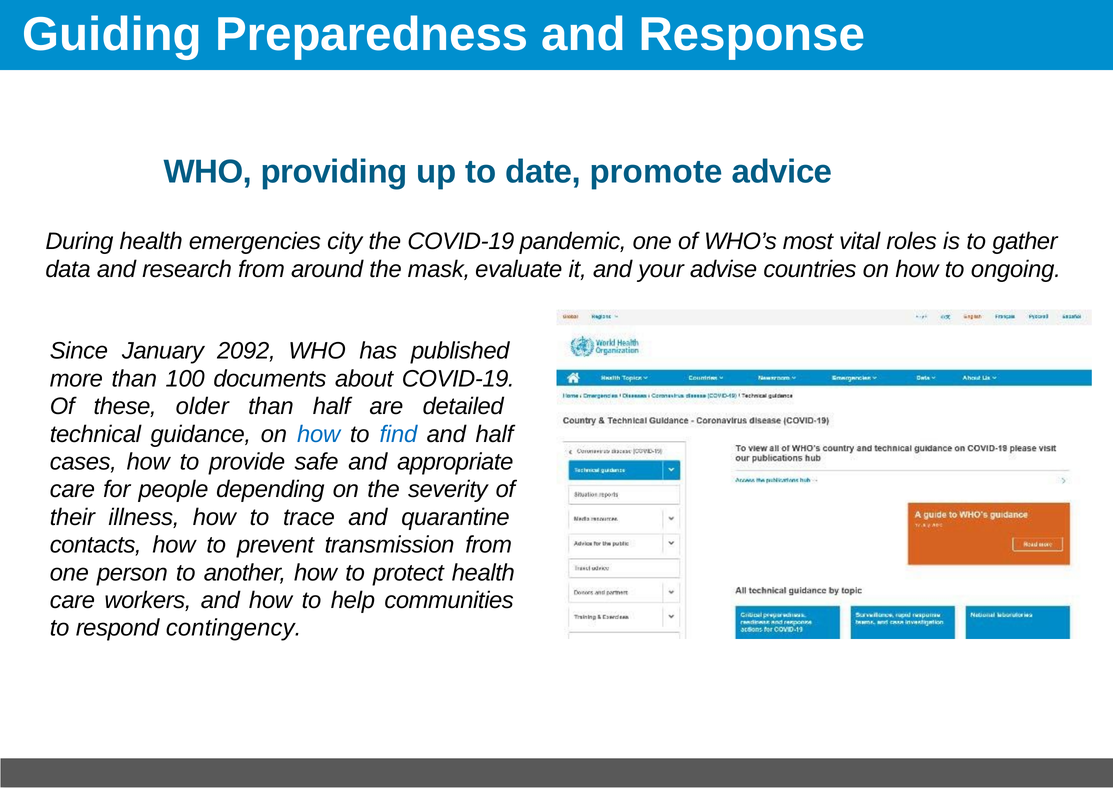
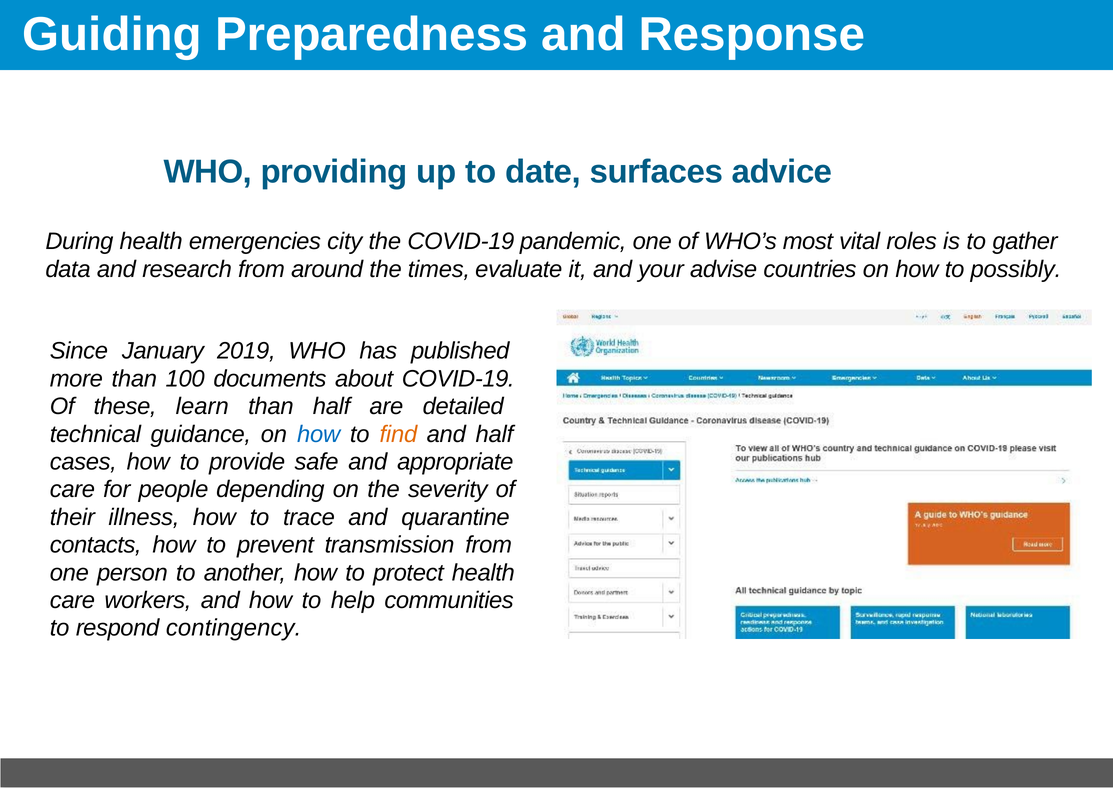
promote: promote -> surfaces
mask: mask -> times
ongoing: ongoing -> possibly
2092: 2092 -> 2019
older: older -> learn
find colour: blue -> orange
